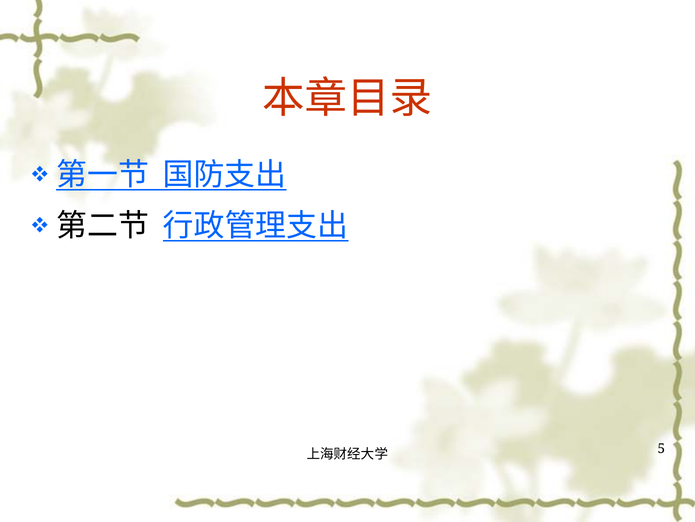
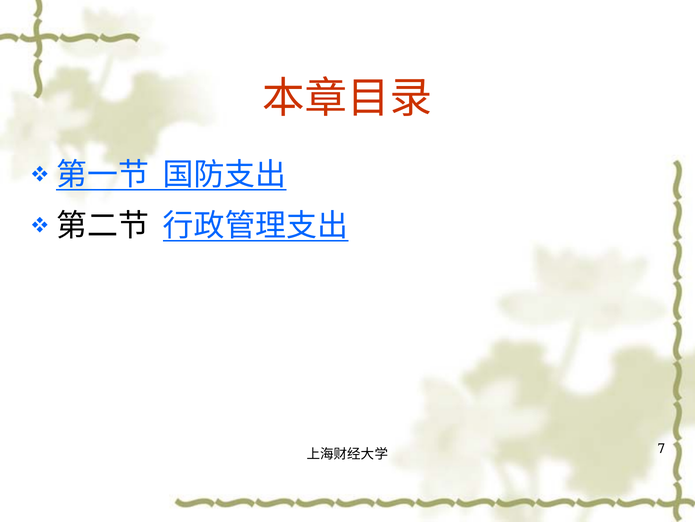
5: 5 -> 7
